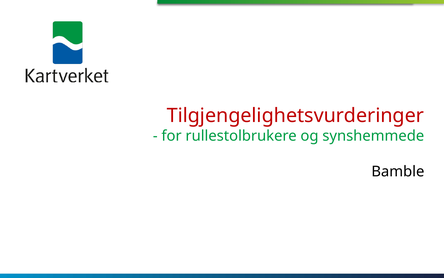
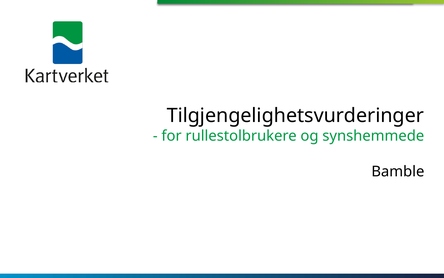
Tilgjengelighetsvurderinger colour: red -> black
